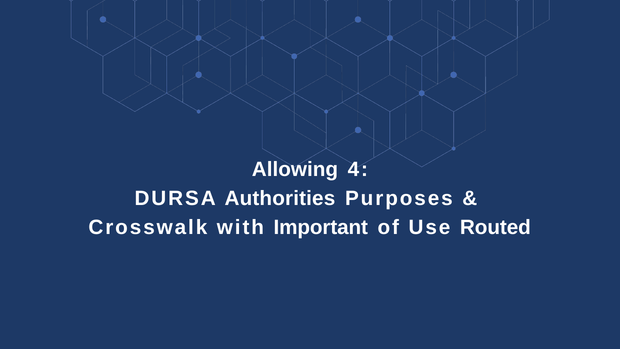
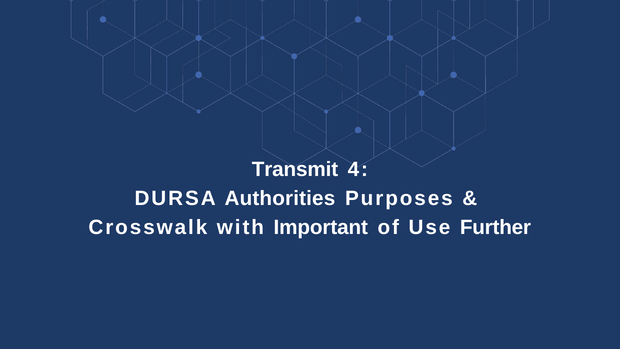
Allowing: Allowing -> Transmit
Routed: Routed -> Further
